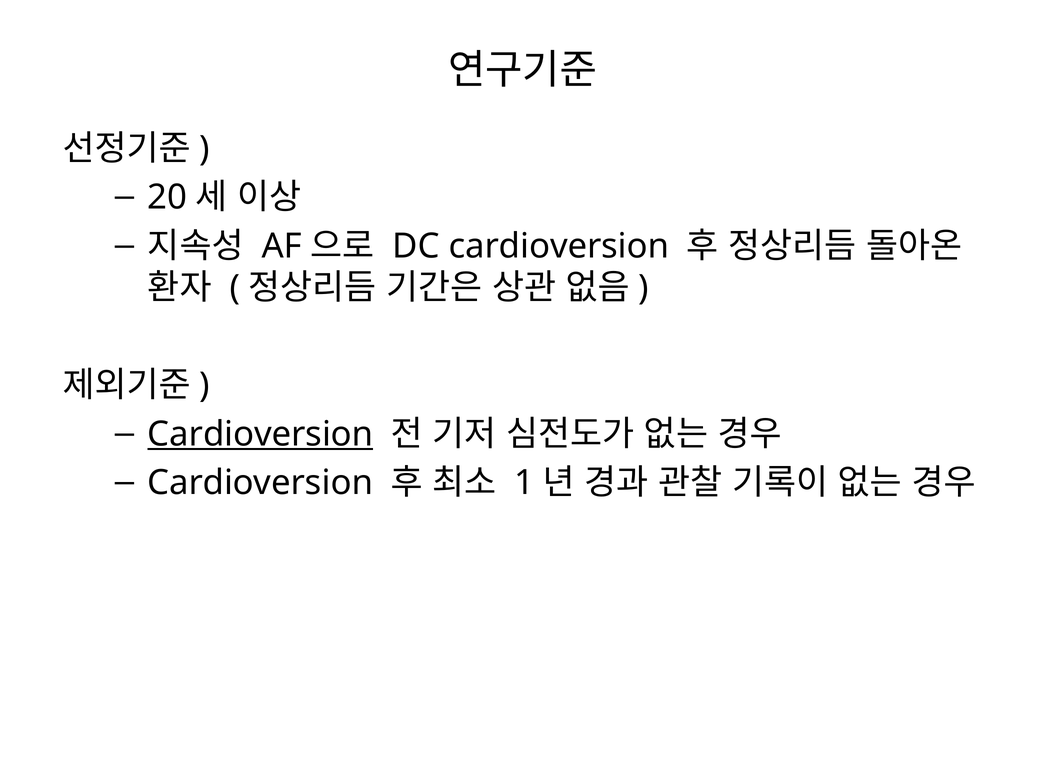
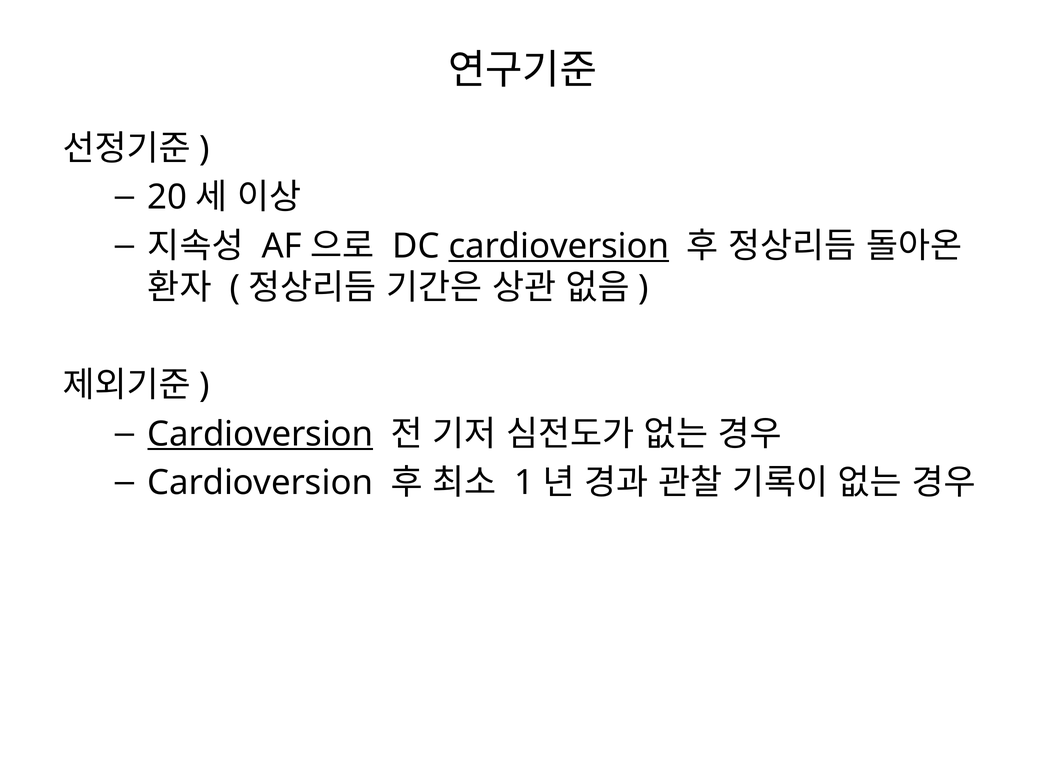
cardioversion at (559, 246) underline: none -> present
